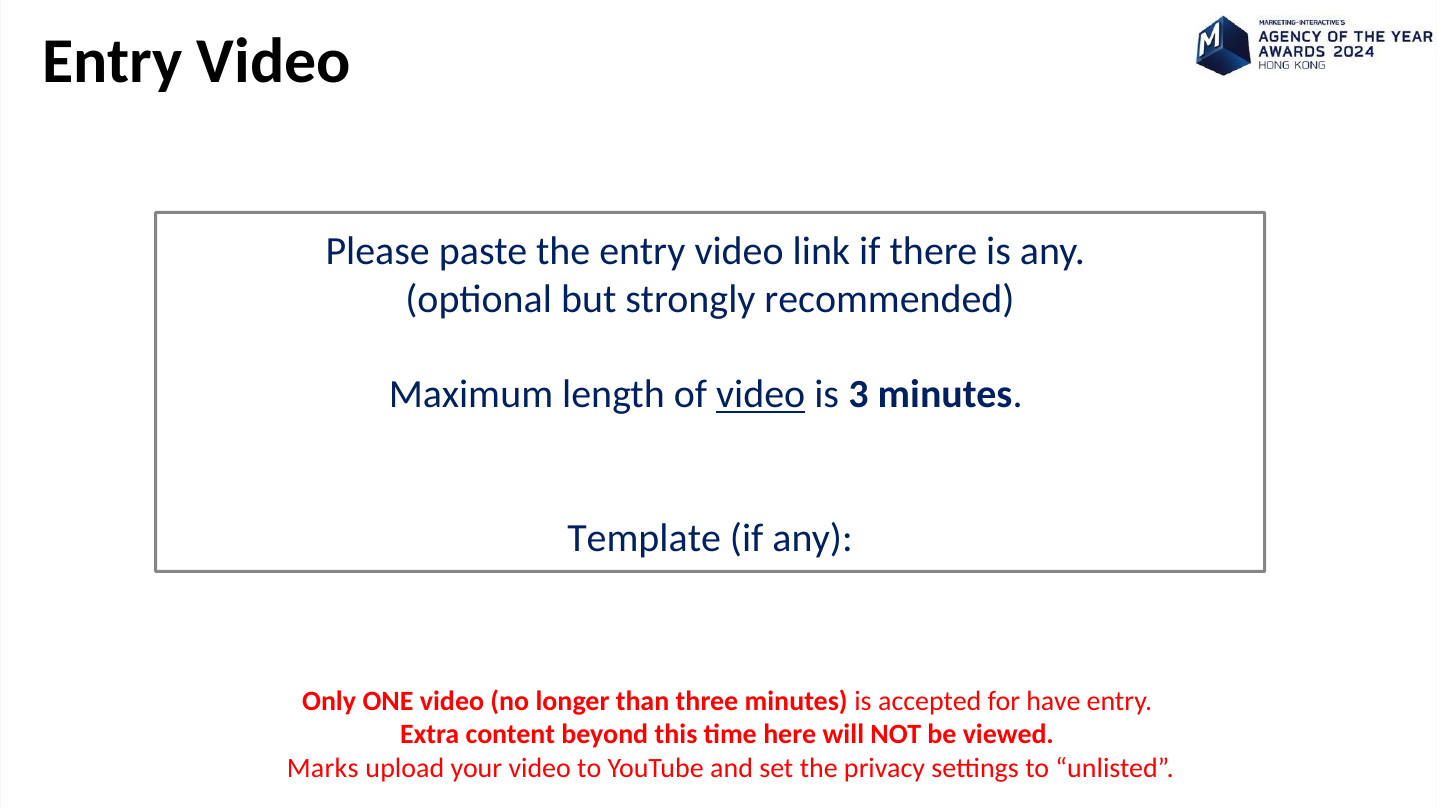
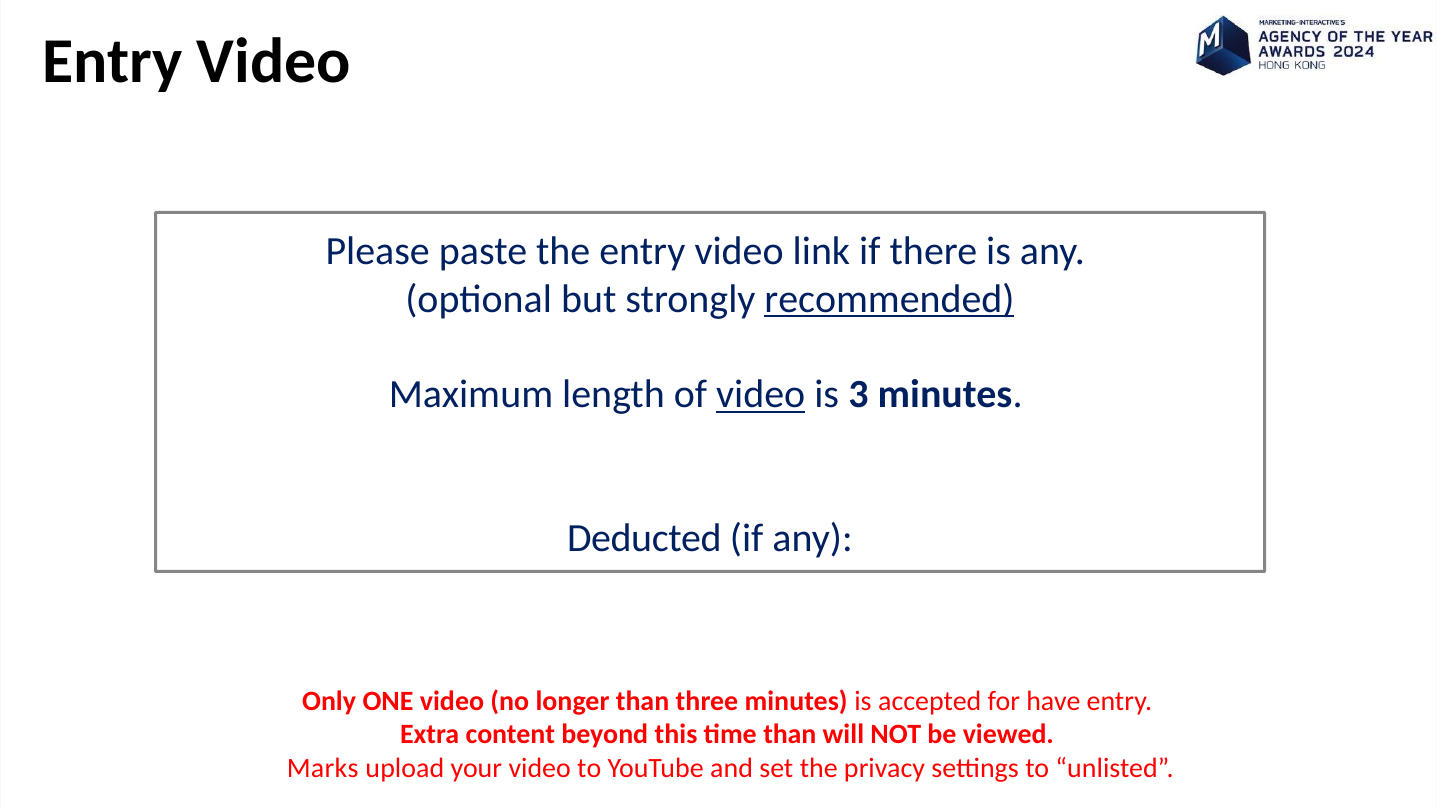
recommended underline: none -> present
Template: Template -> Deducted
time here: here -> than
